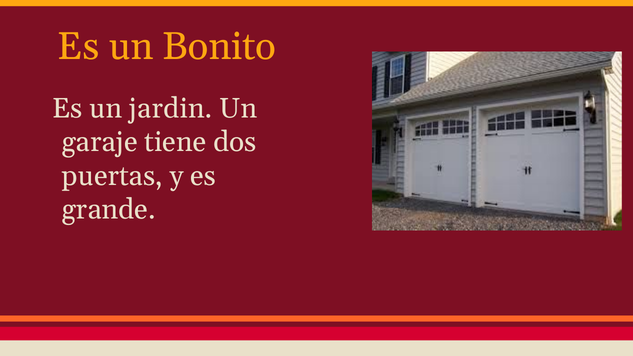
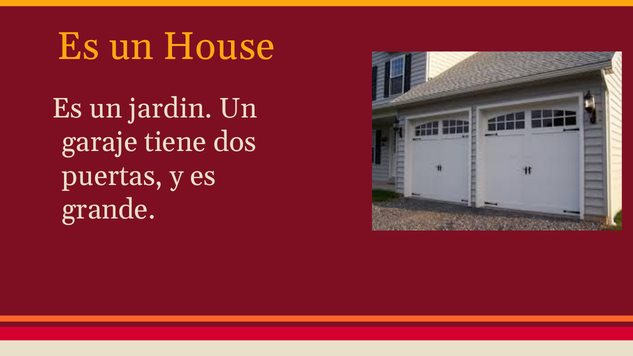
Bonito: Bonito -> House
